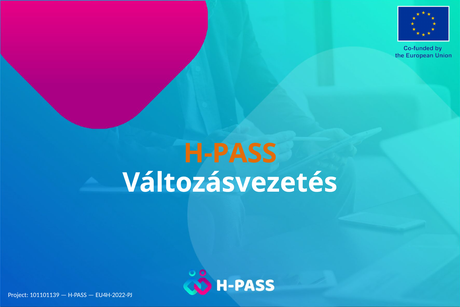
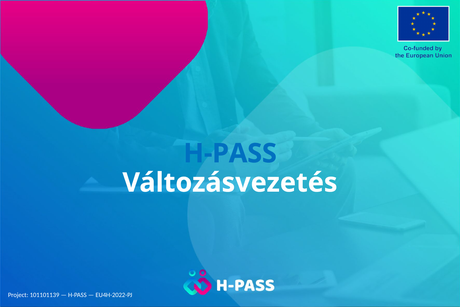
H-PASS at (230, 153) colour: orange -> blue
